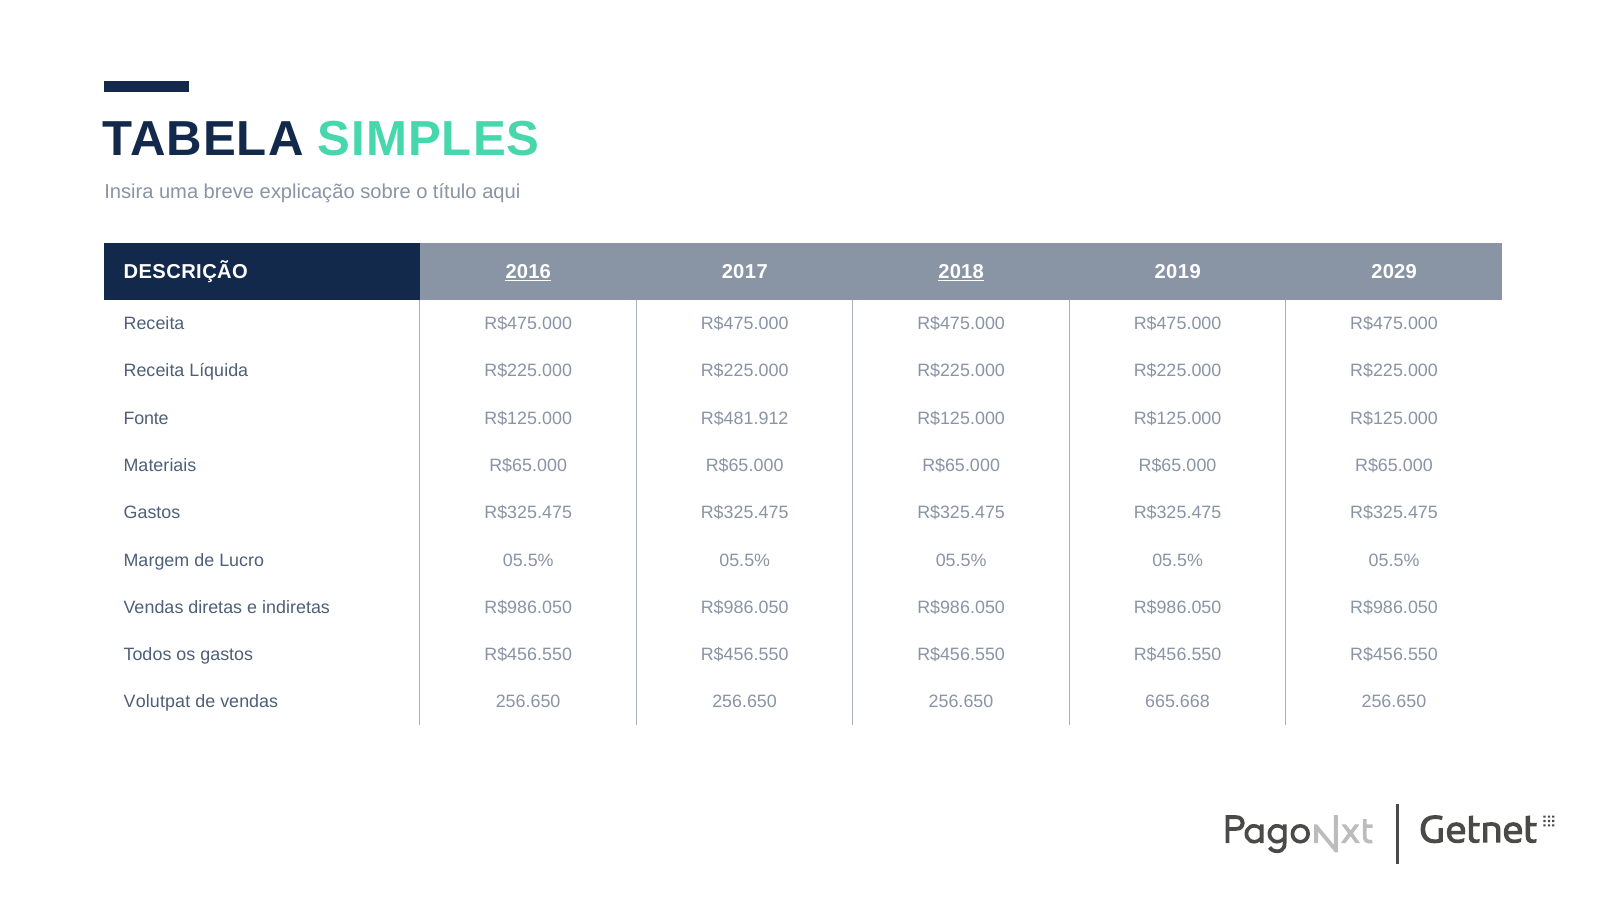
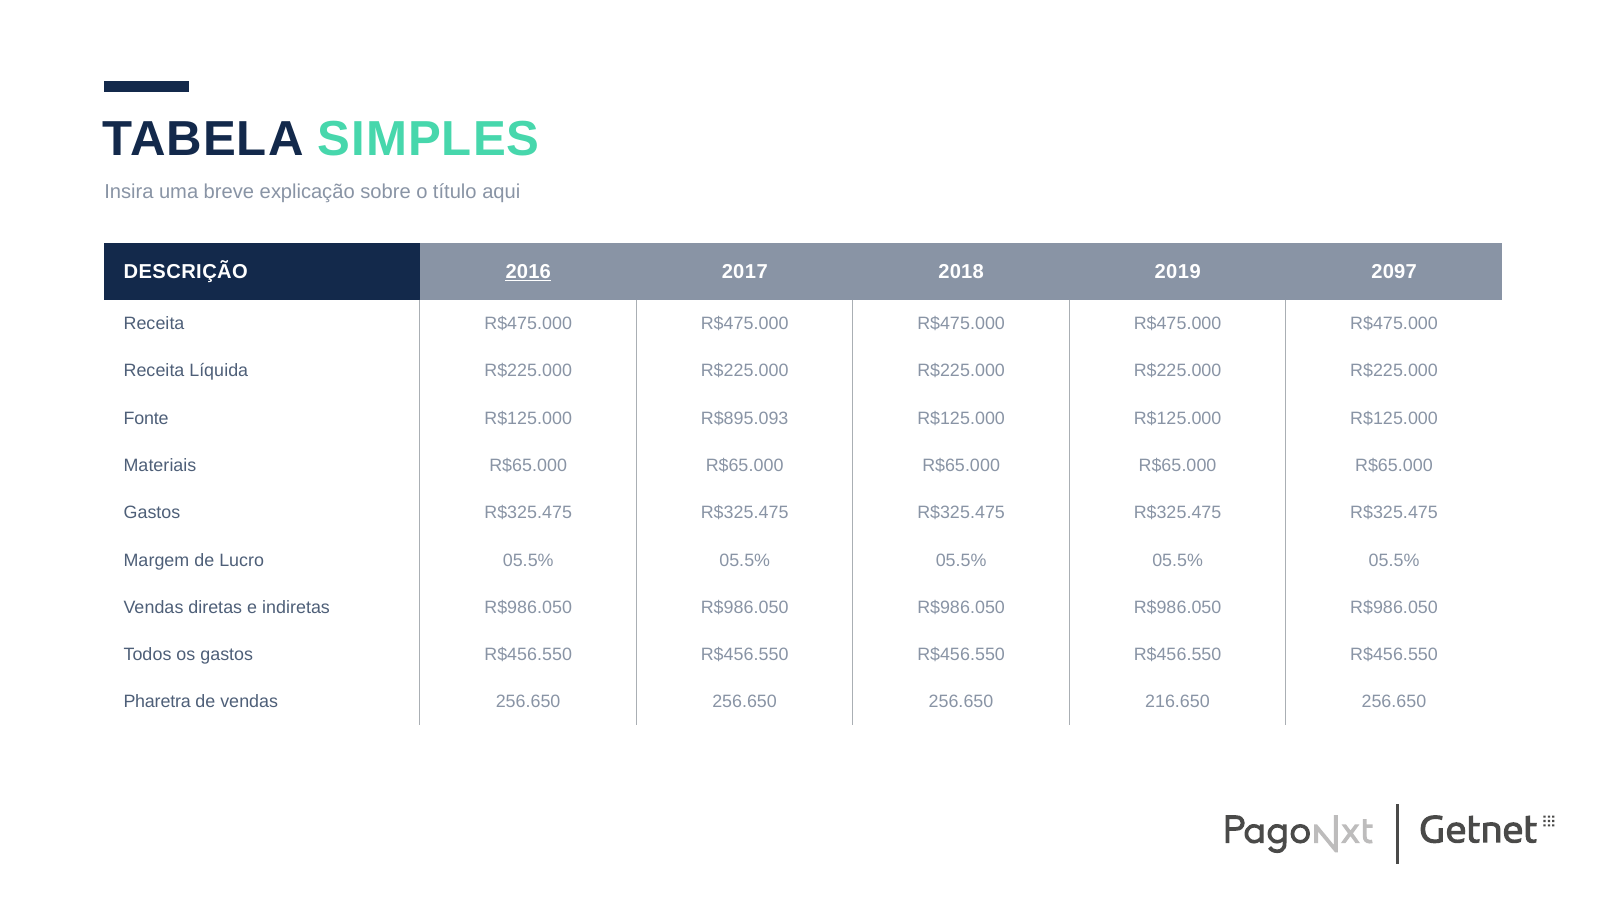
2018 underline: present -> none
2029: 2029 -> 2097
R$481.912: R$481.912 -> R$895.093
Volutpat: Volutpat -> Pharetra
665.668: 665.668 -> 216.650
